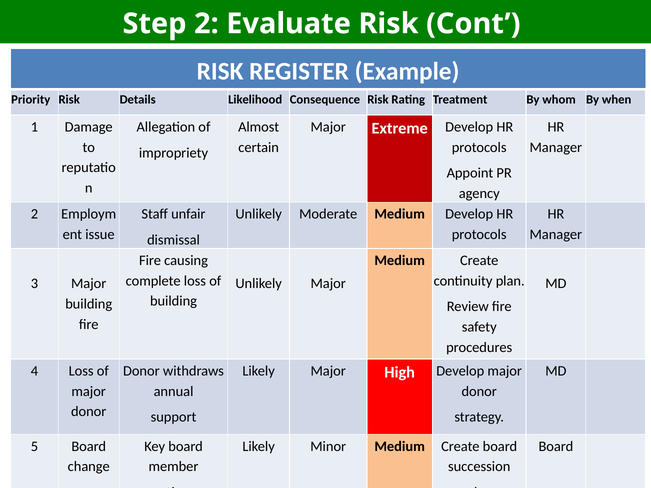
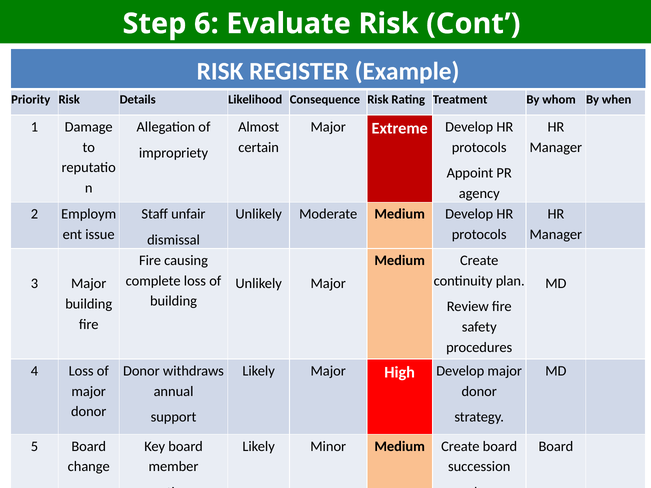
Step 2: 2 -> 6
